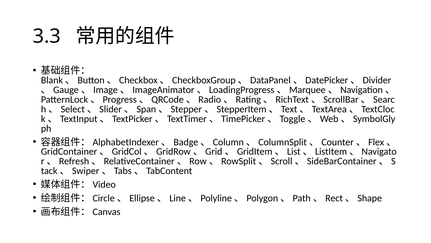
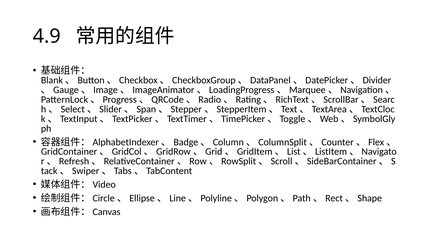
3.3: 3.3 -> 4.9
